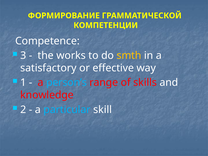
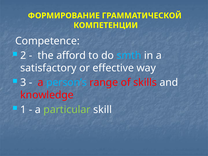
3: 3 -> 2
works: works -> afford
smth colour: yellow -> light blue
1: 1 -> 3
2: 2 -> 1
particular colour: light blue -> light green
